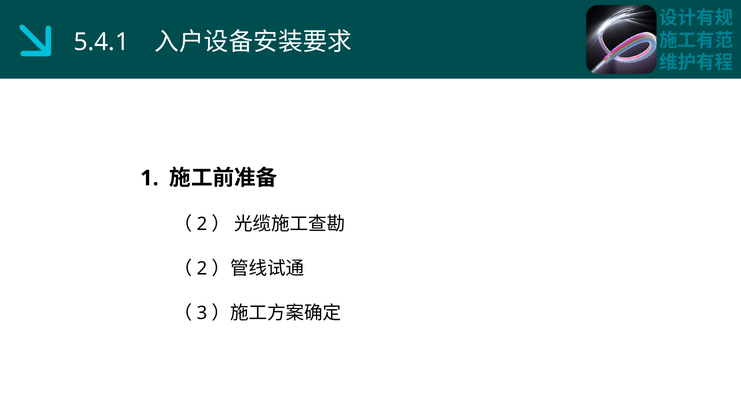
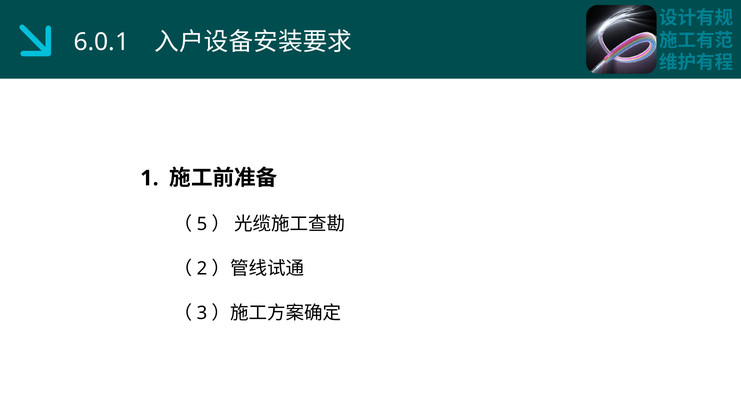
5.4.1: 5.4.1 -> 6.0.1
2 at (202, 224): 2 -> 5
